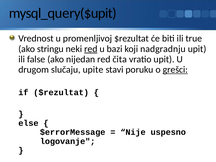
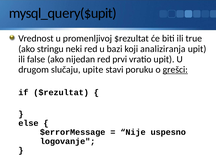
red at (91, 49) underline: present -> none
nadgradnju: nadgradnju -> analiziranja
čita: čita -> prvi
